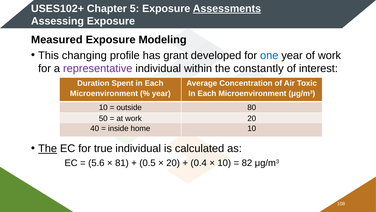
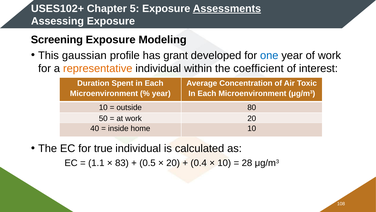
Measured: Measured -> Screening
changing: changing -> gaussian
representative colour: purple -> orange
constantly: constantly -> coefficient
The at (48, 148) underline: present -> none
5.6: 5.6 -> 1.1
81: 81 -> 83
82: 82 -> 28
